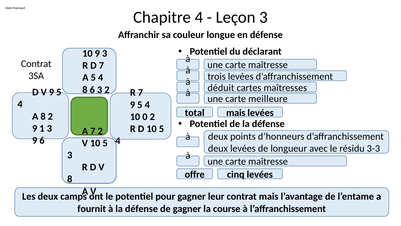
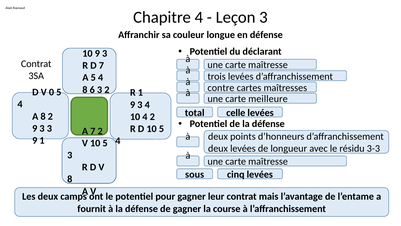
déduit: déduit -> contre
V 9: 9 -> 0
7 at (140, 92): 7 -> 1
5 at (140, 105): 5 -> 3
total mais: mais -> celle
0 at (145, 117): 0 -> 4
1 at (42, 128): 1 -> 3
6 at (42, 140): 6 -> 1
offre: offre -> sous
